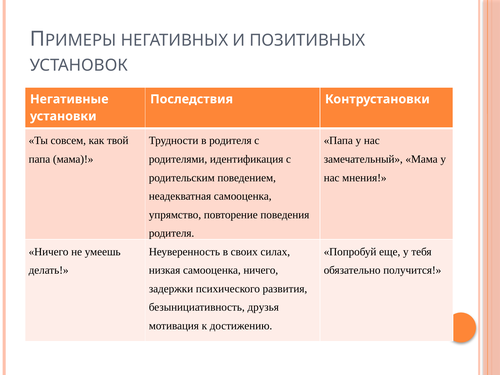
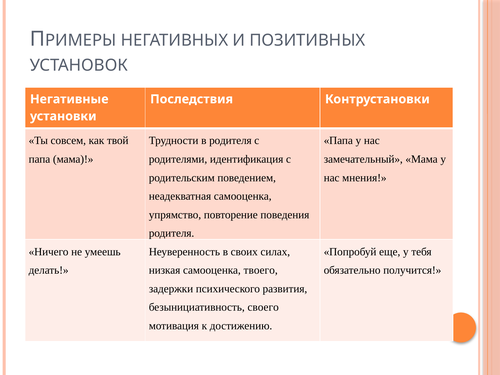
самооценка ничего: ничего -> твоего
друзья: друзья -> своего
